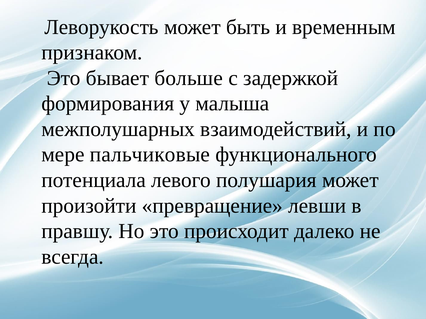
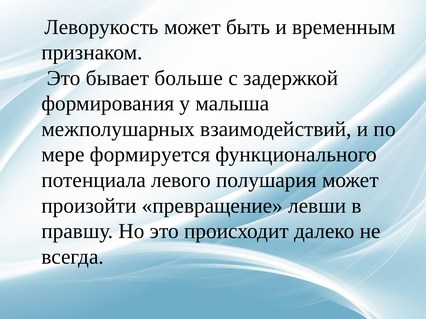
пальчиковые: пальчиковые -> формируется
